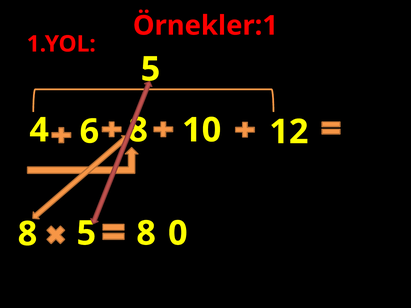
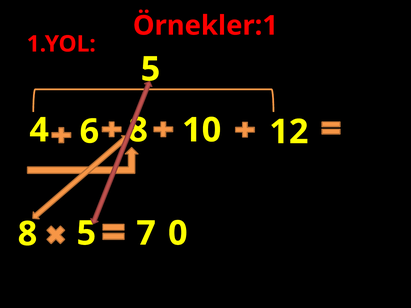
5 8: 8 -> 7
